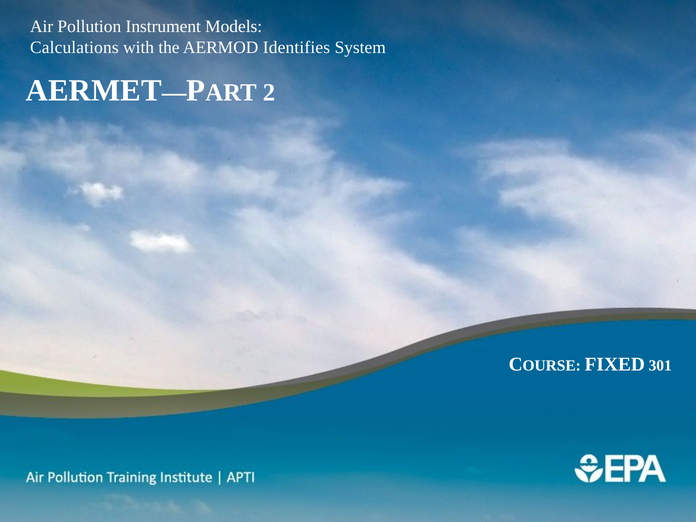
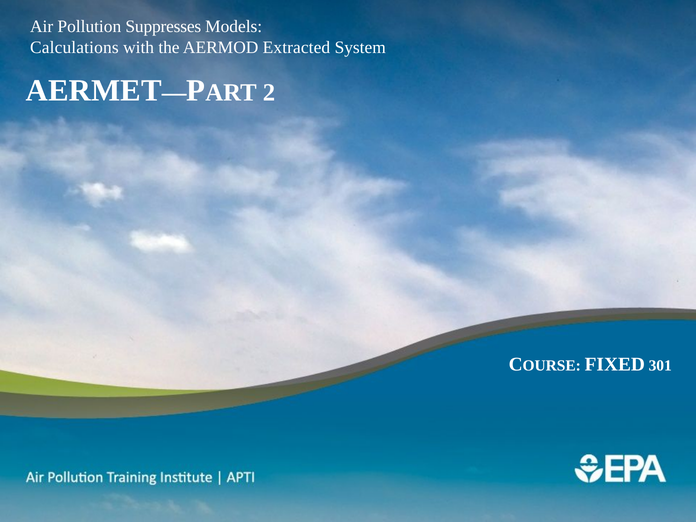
Instrument: Instrument -> Suppresses
Identifies: Identifies -> Extracted
